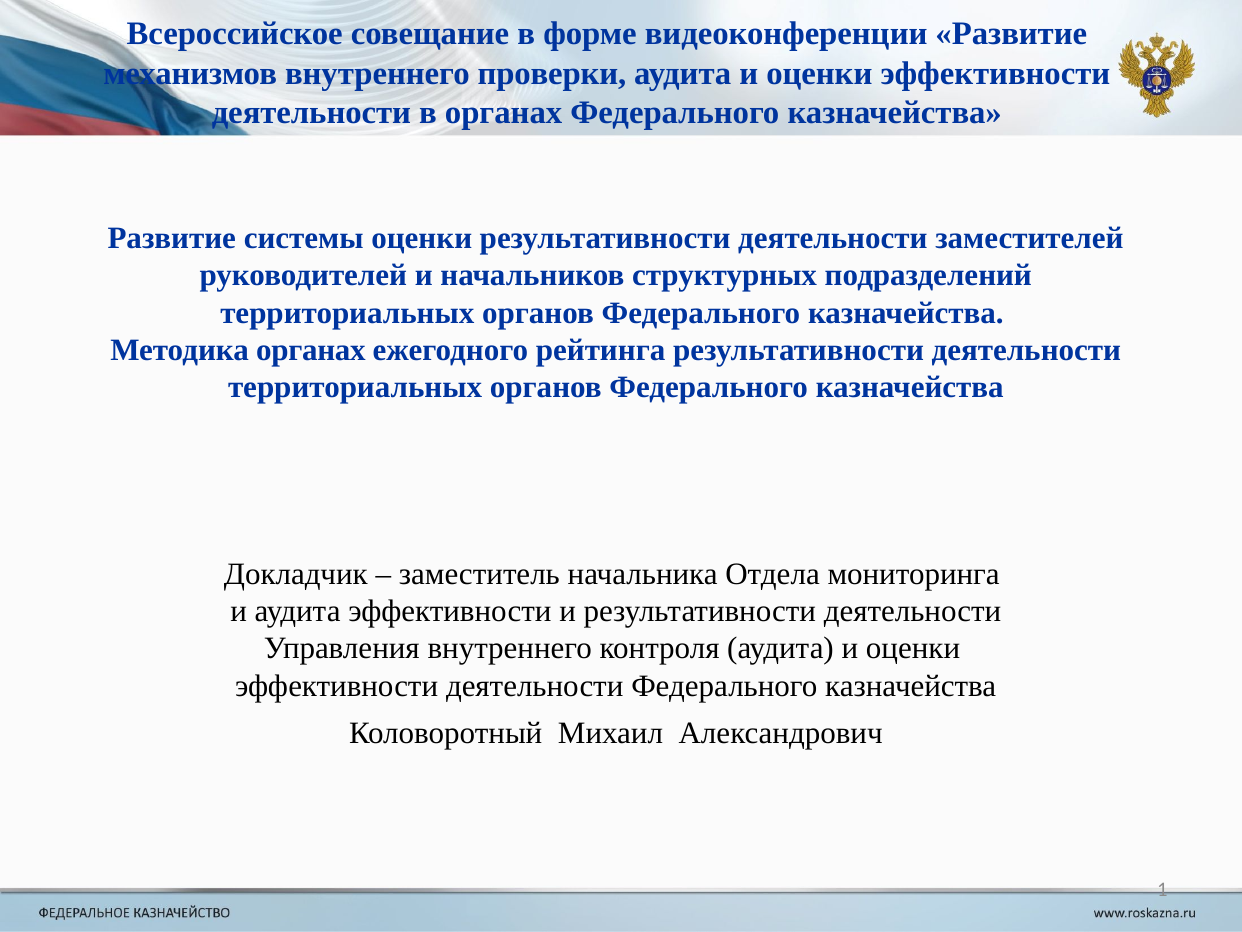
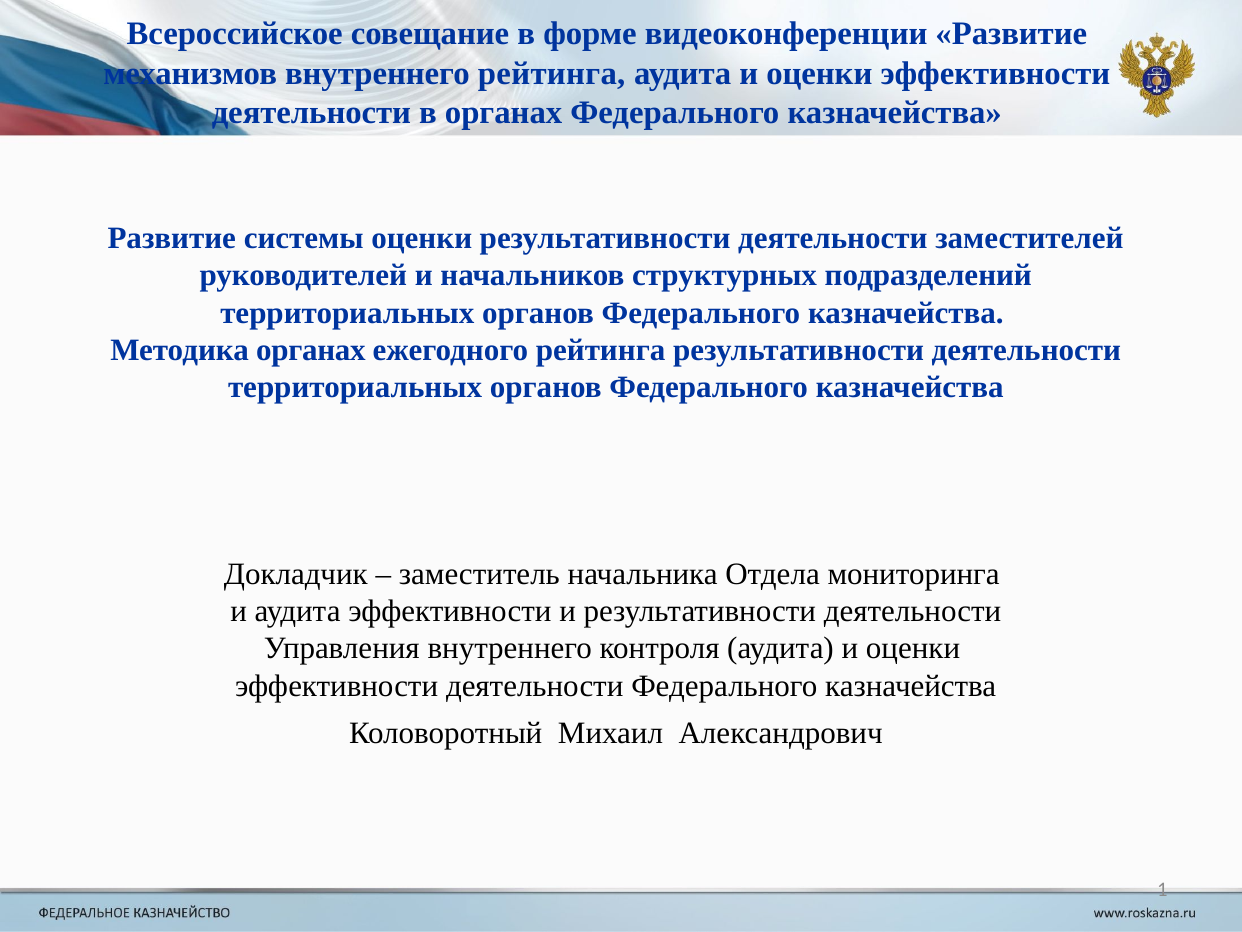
внутреннего проверки: проверки -> рейтинга
